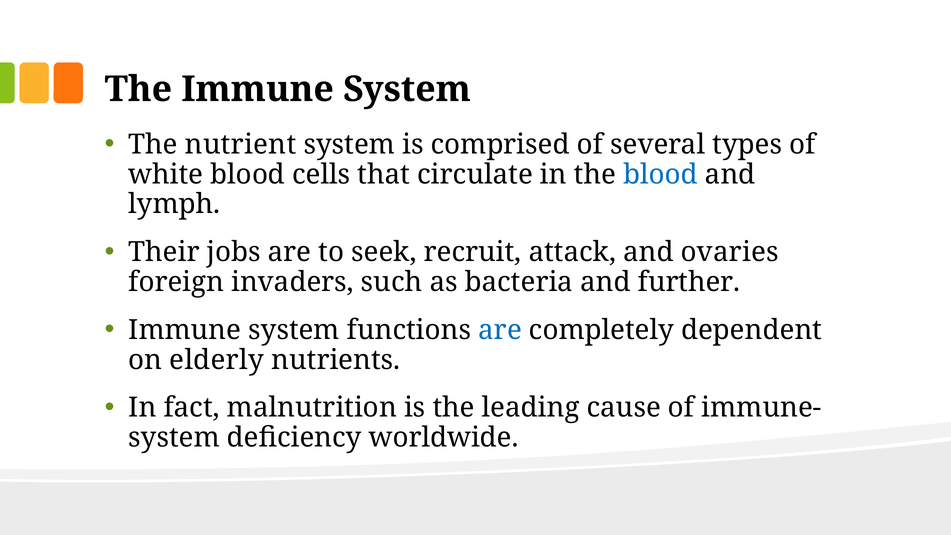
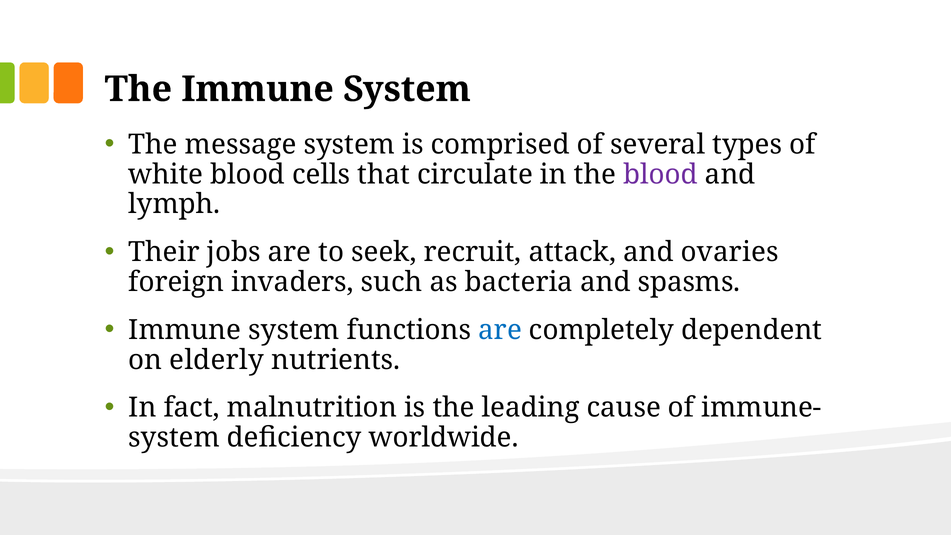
nutrient: nutrient -> message
blood at (661, 174) colour: blue -> purple
further: further -> spasms
